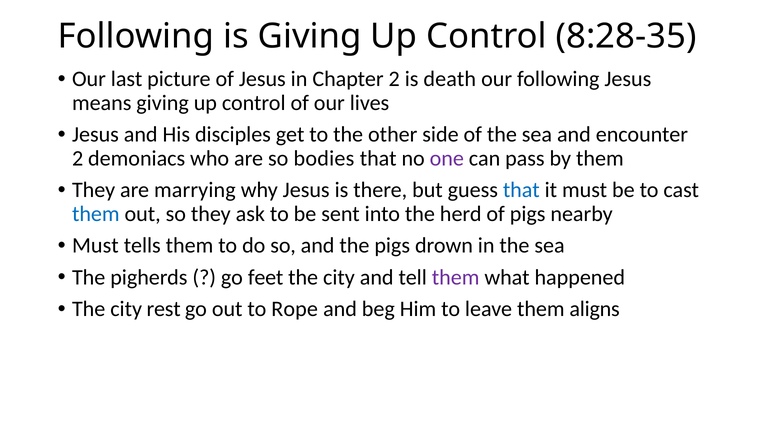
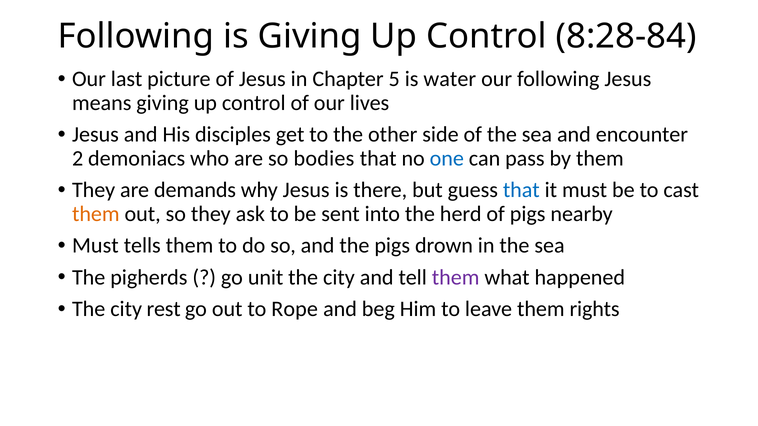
8:28-35: 8:28-35 -> 8:28-84
Chapter 2: 2 -> 5
death: death -> water
one colour: purple -> blue
marrying: marrying -> demands
them at (96, 214) colour: blue -> orange
feet: feet -> unit
aligns: aligns -> rights
